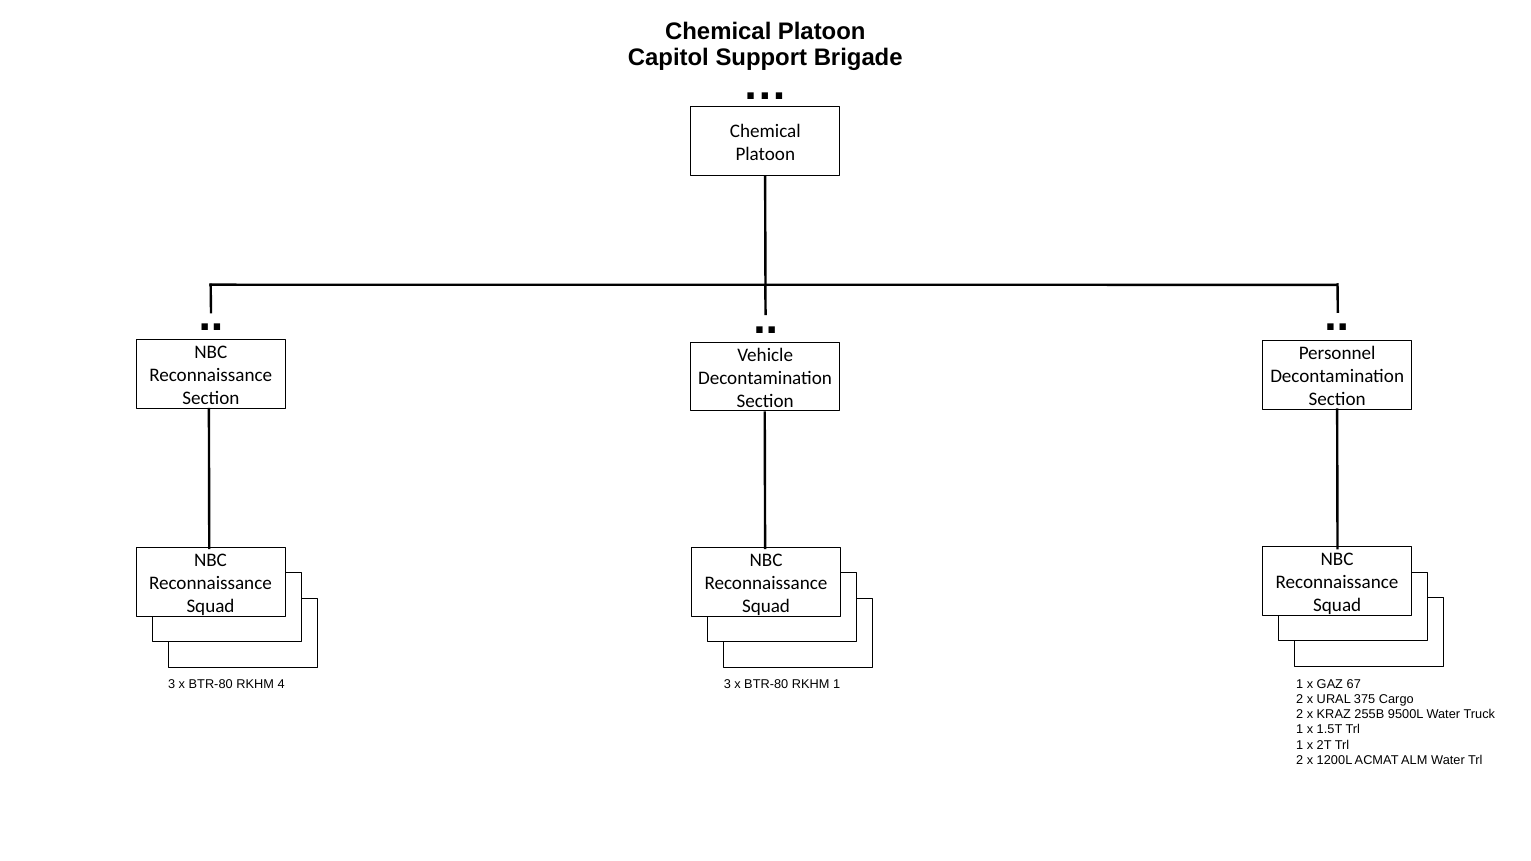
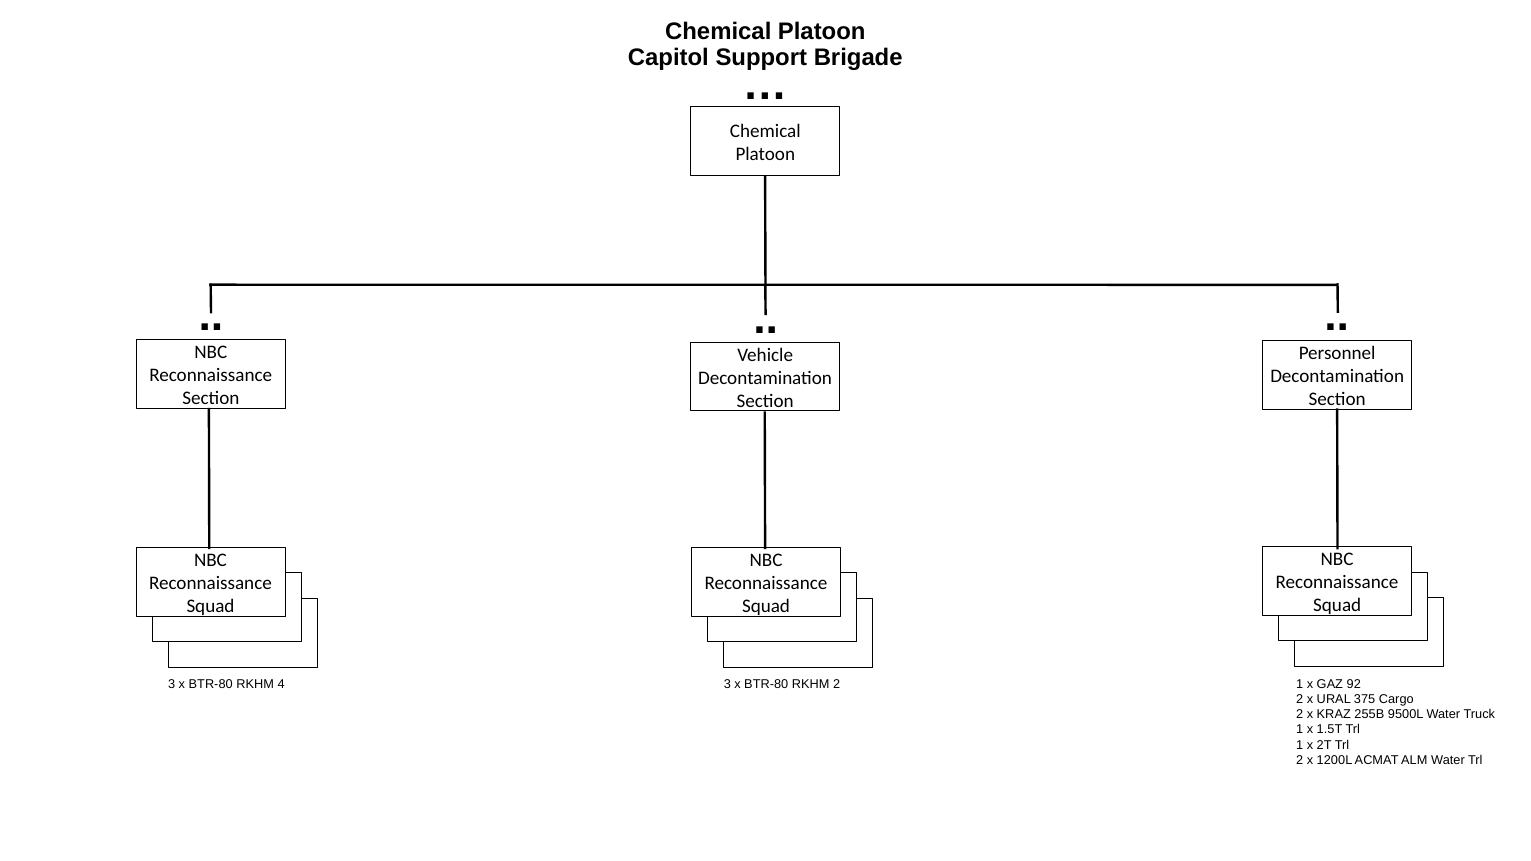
67: 67 -> 92
RKHM 1: 1 -> 2
